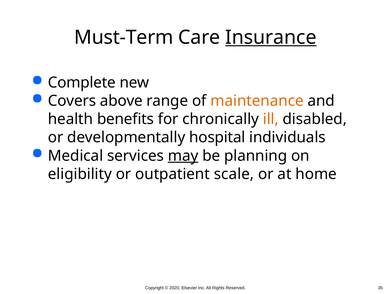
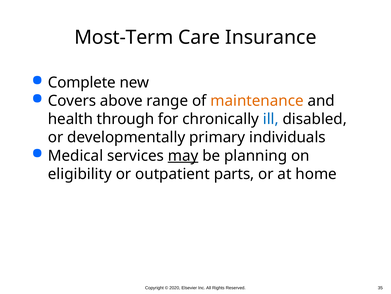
Must-Term: Must-Term -> Most-Term
Insurance underline: present -> none
benefits: benefits -> through
ill colour: orange -> blue
hospital: hospital -> primary
scale: scale -> parts
